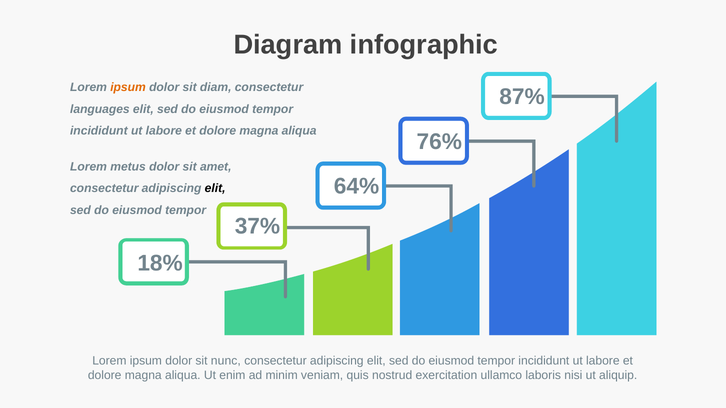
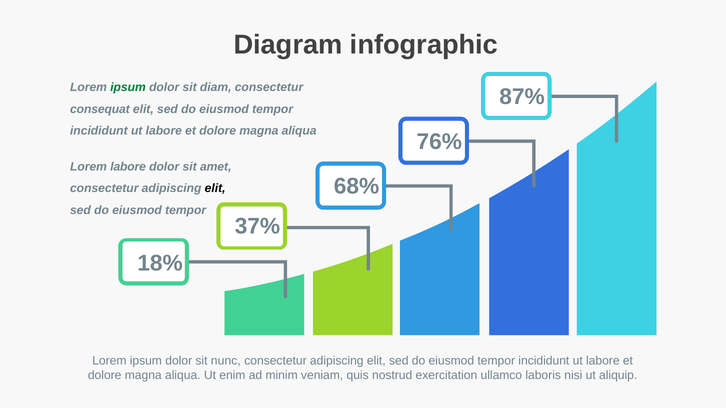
ipsum at (128, 88) colour: orange -> green
languages: languages -> consequat
Lorem metus: metus -> labore
64%: 64% -> 68%
